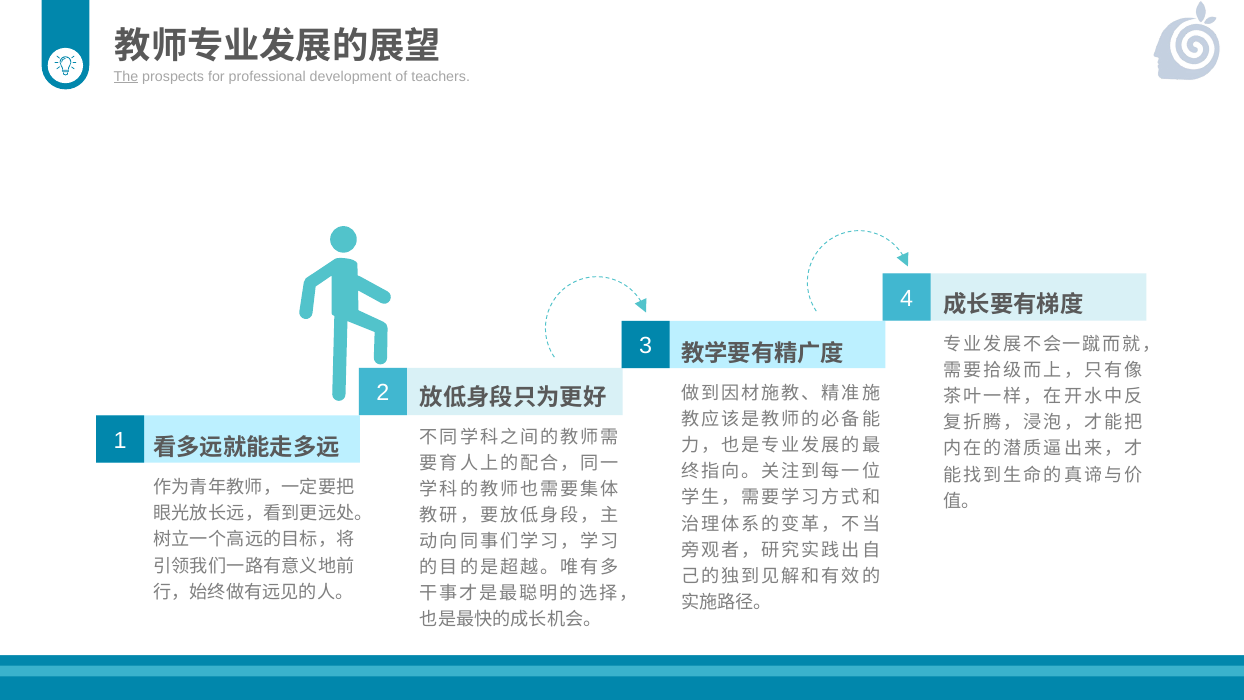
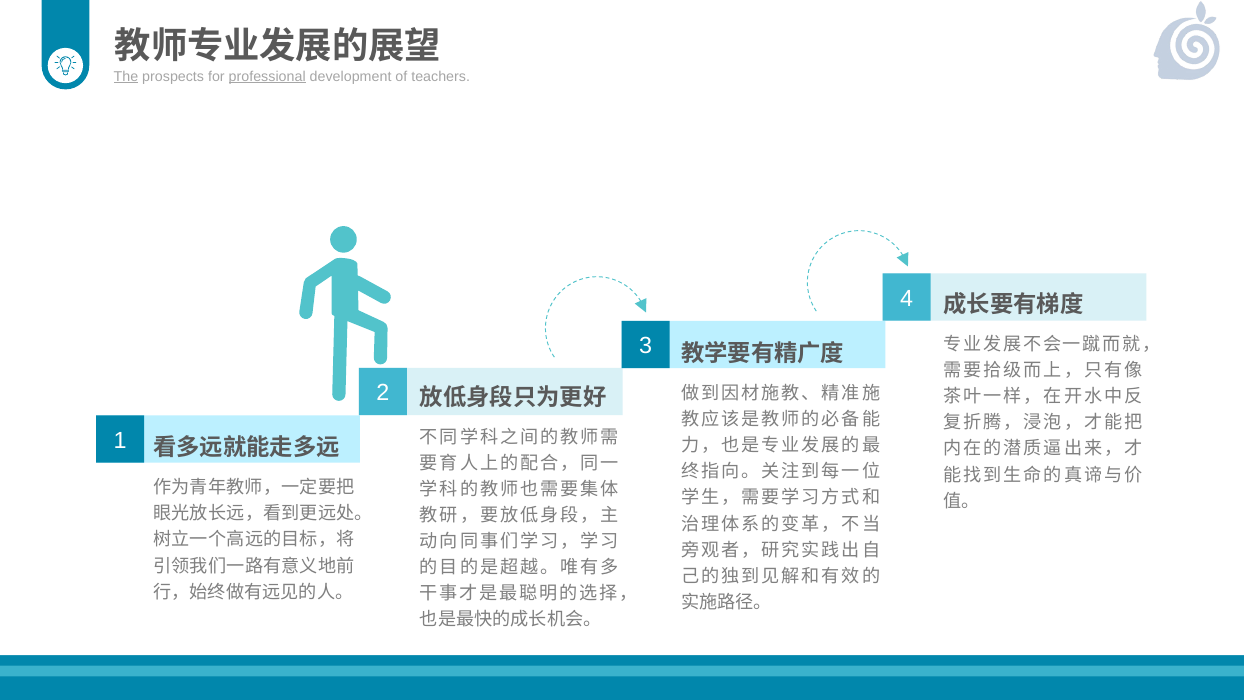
professional underline: none -> present
